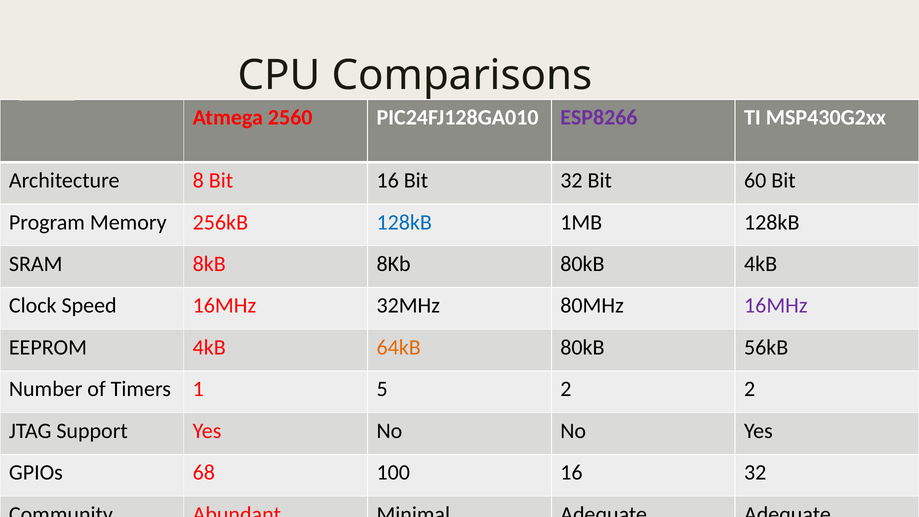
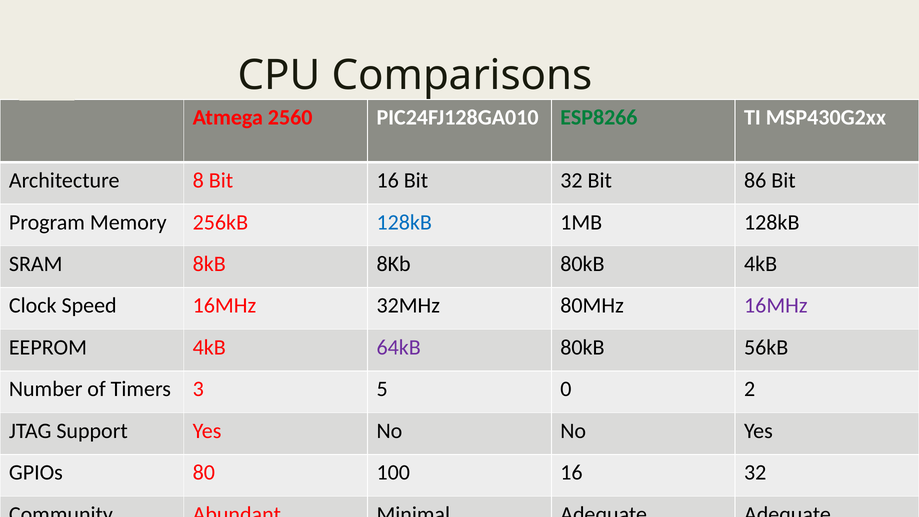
ESP8266 colour: purple -> green
60: 60 -> 86
64kB colour: orange -> purple
1: 1 -> 3
5 2: 2 -> 0
68: 68 -> 80
